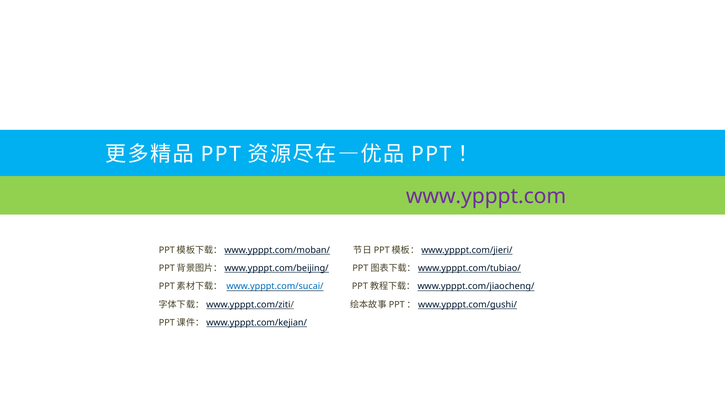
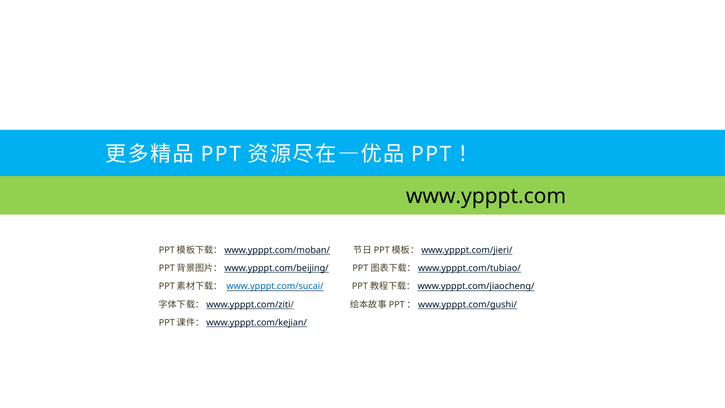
www.ypppt.com colour: purple -> black
